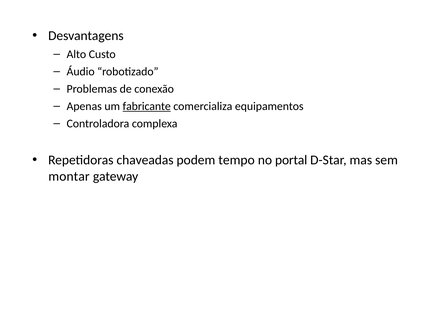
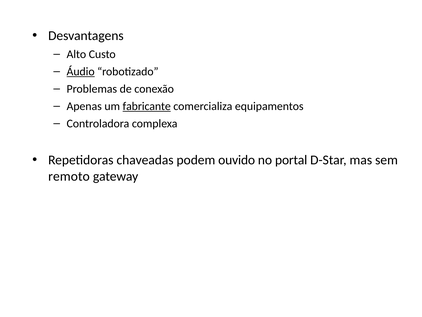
Áudio underline: none -> present
tempo: tempo -> ouvido
montar: montar -> remoto
